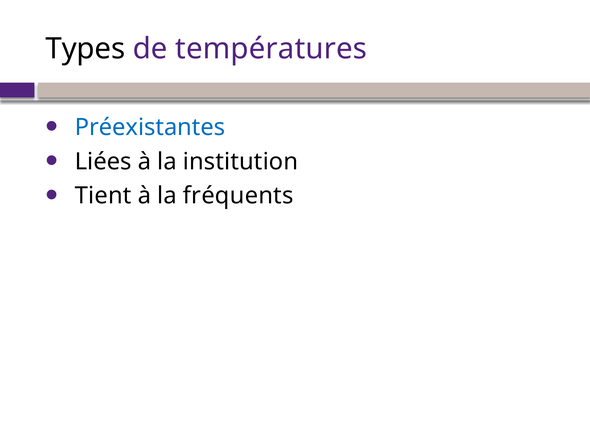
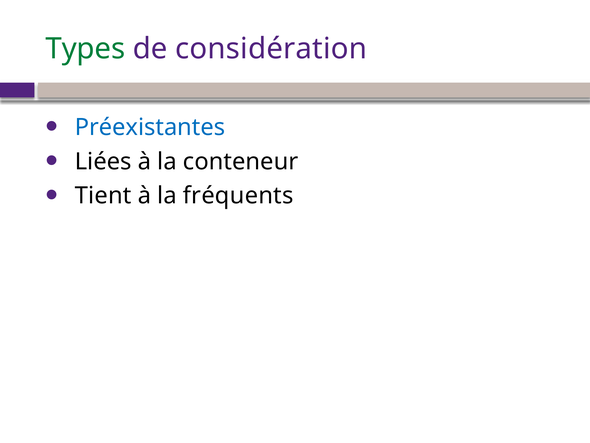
Types colour: black -> green
températures: températures -> considération
institution: institution -> conteneur
